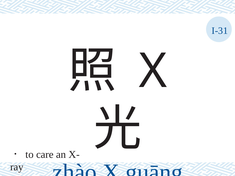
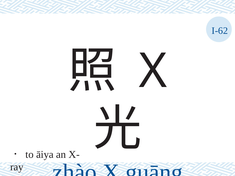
I-31: I-31 -> I-62
care: care -> āiya
